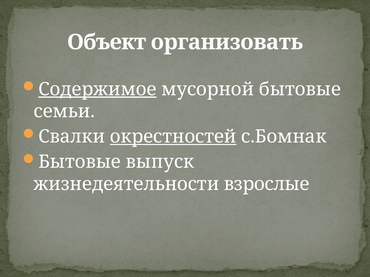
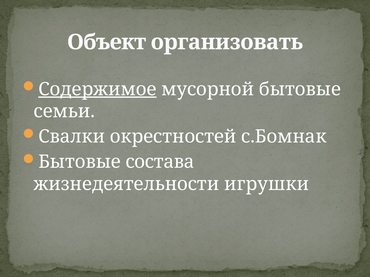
окрестностей underline: present -> none
выпуск: выпуск -> состава
взрослые: взрослые -> игрушки
